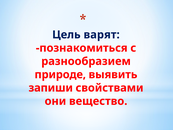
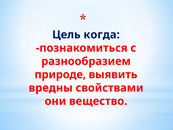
варят: варят -> когда
запиши: запиши -> вредны
